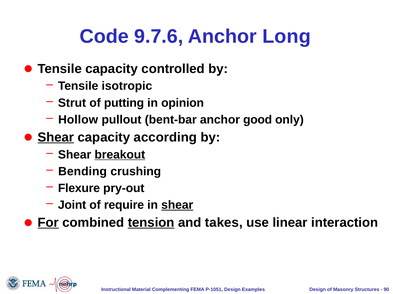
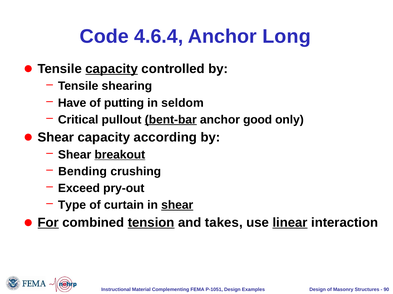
9.7.6: 9.7.6 -> 4.6.4
capacity at (112, 69) underline: none -> present
isotropic: isotropic -> shearing
Strut: Strut -> Have
opinion: opinion -> seldom
Hollow: Hollow -> Critical
bent-bar underline: none -> present
Shear at (56, 138) underline: present -> none
Flexure: Flexure -> Exceed
Joint: Joint -> Type
require: require -> curtain
linear underline: none -> present
